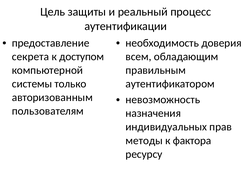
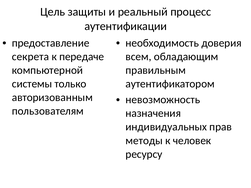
доступом: доступом -> передаче
фактора: фактора -> человек
